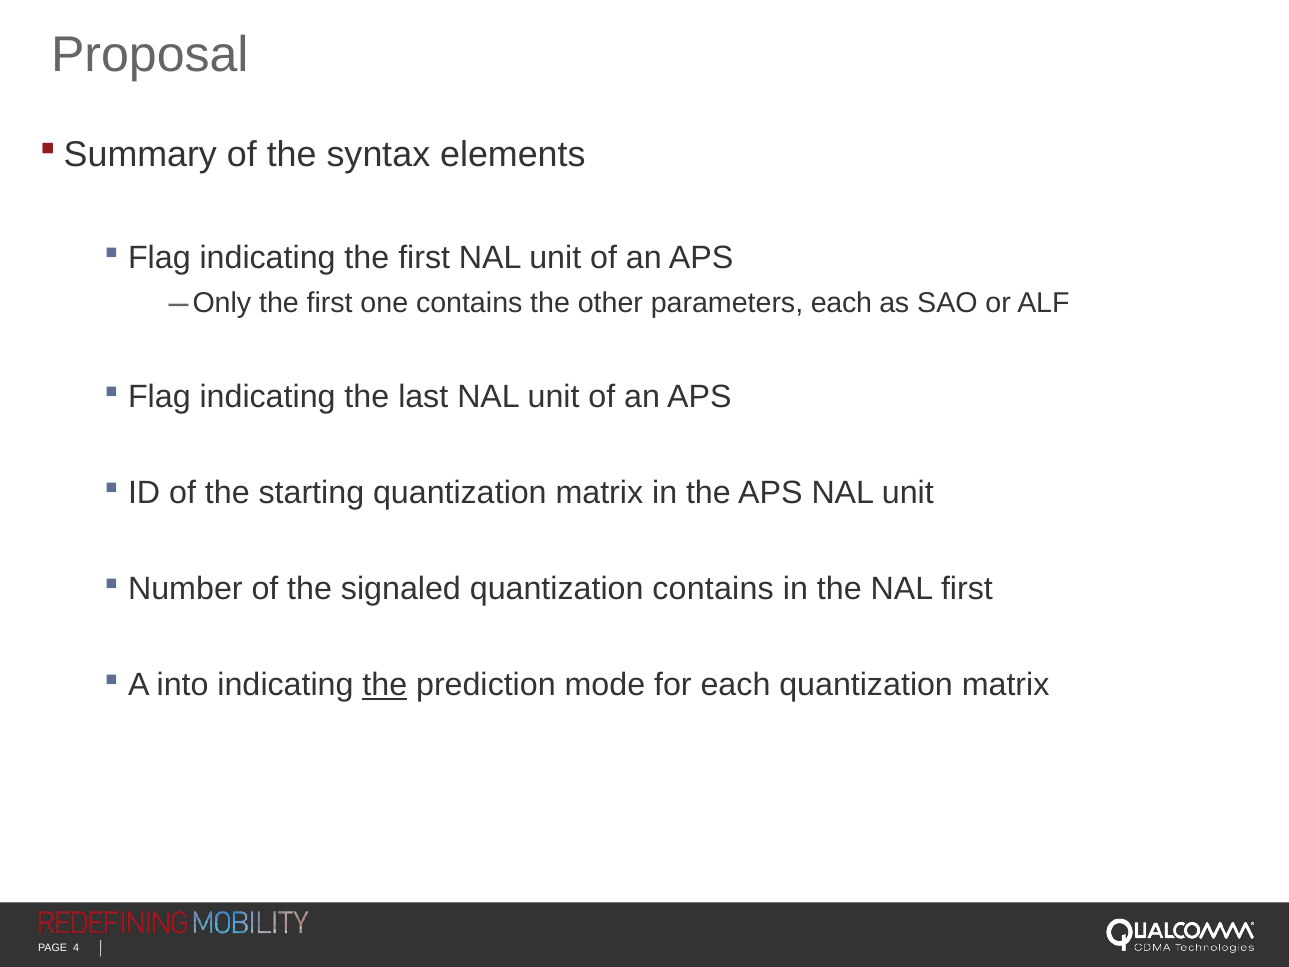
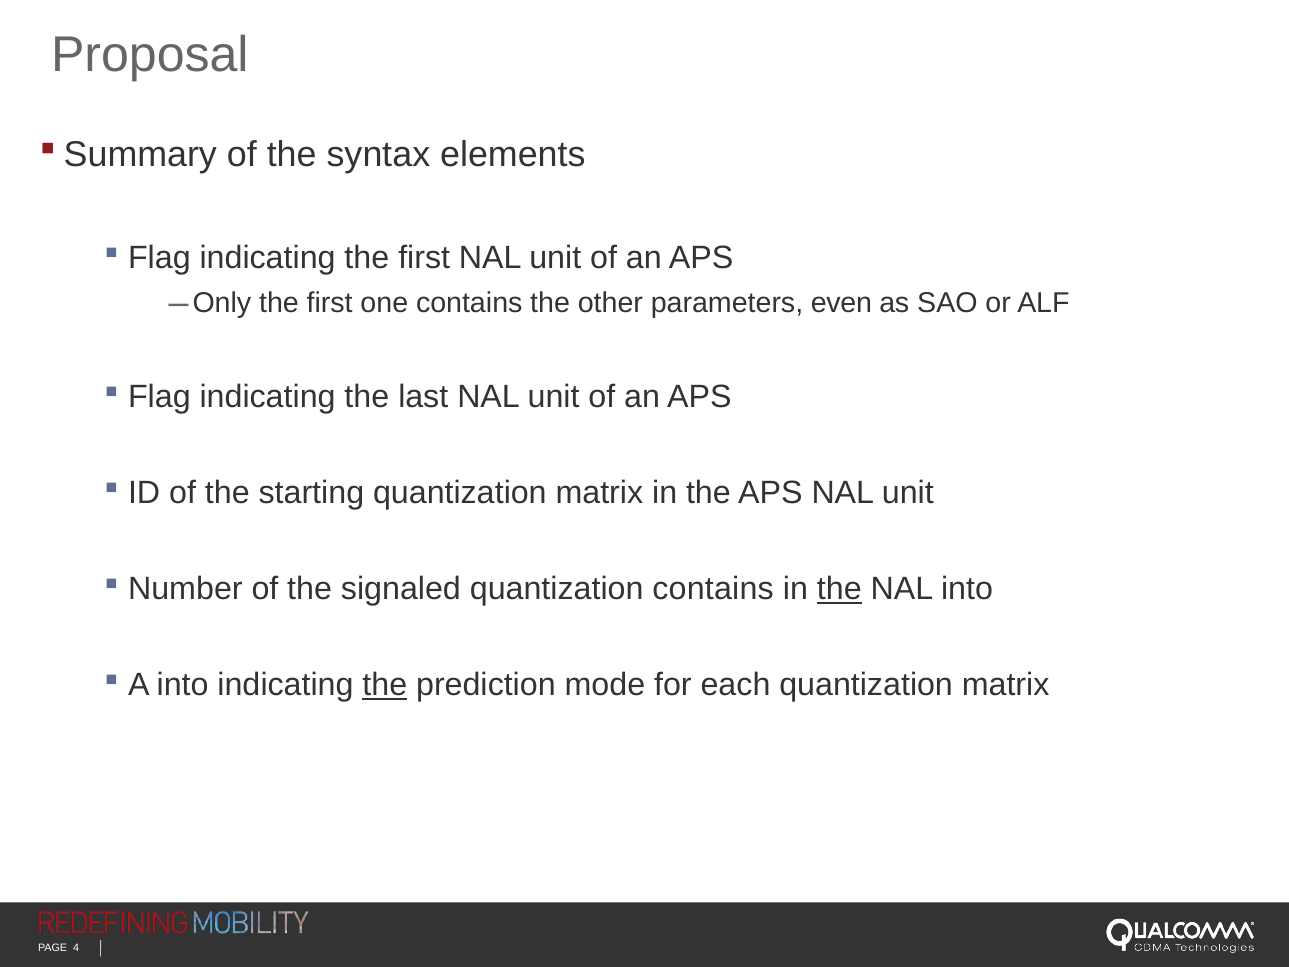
parameters each: each -> even
the at (839, 589) underline: none -> present
NAL first: first -> into
